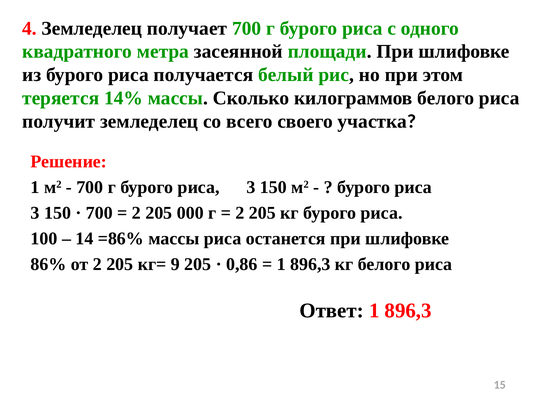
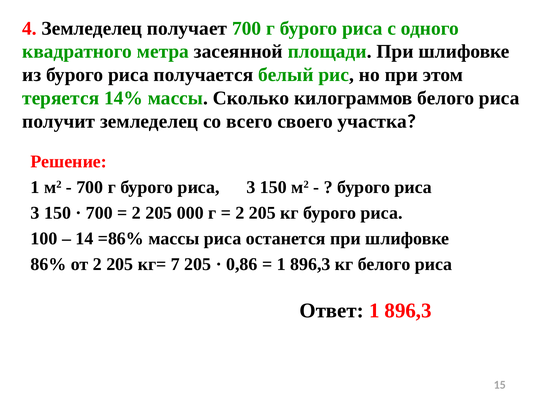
9: 9 -> 7
